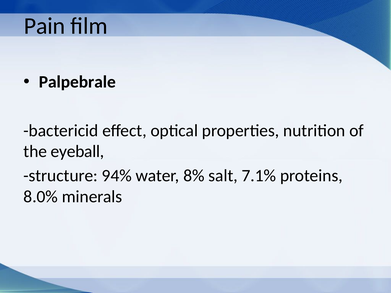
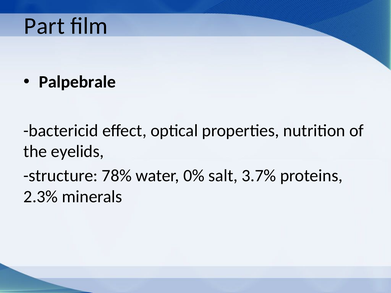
Pain: Pain -> Part
eyeball: eyeball -> eyelids
94%: 94% -> 78%
8%: 8% -> 0%
7.1%: 7.1% -> 3.7%
8.0%: 8.0% -> 2.3%
